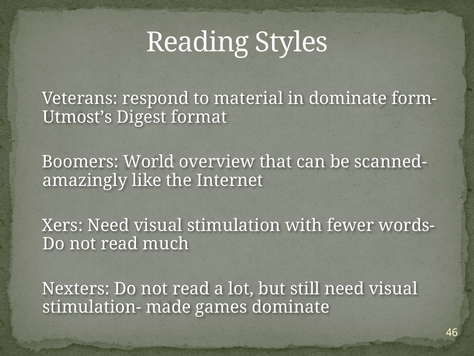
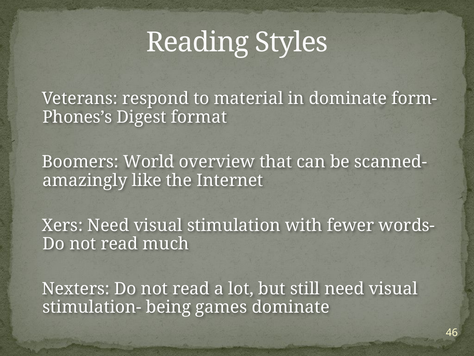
Utmost’s: Utmost’s -> Phones’s
made: made -> being
